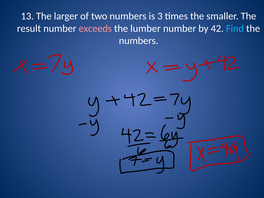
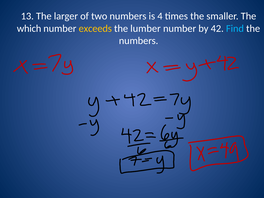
3: 3 -> 4
result: result -> which
exceeds colour: pink -> yellow
